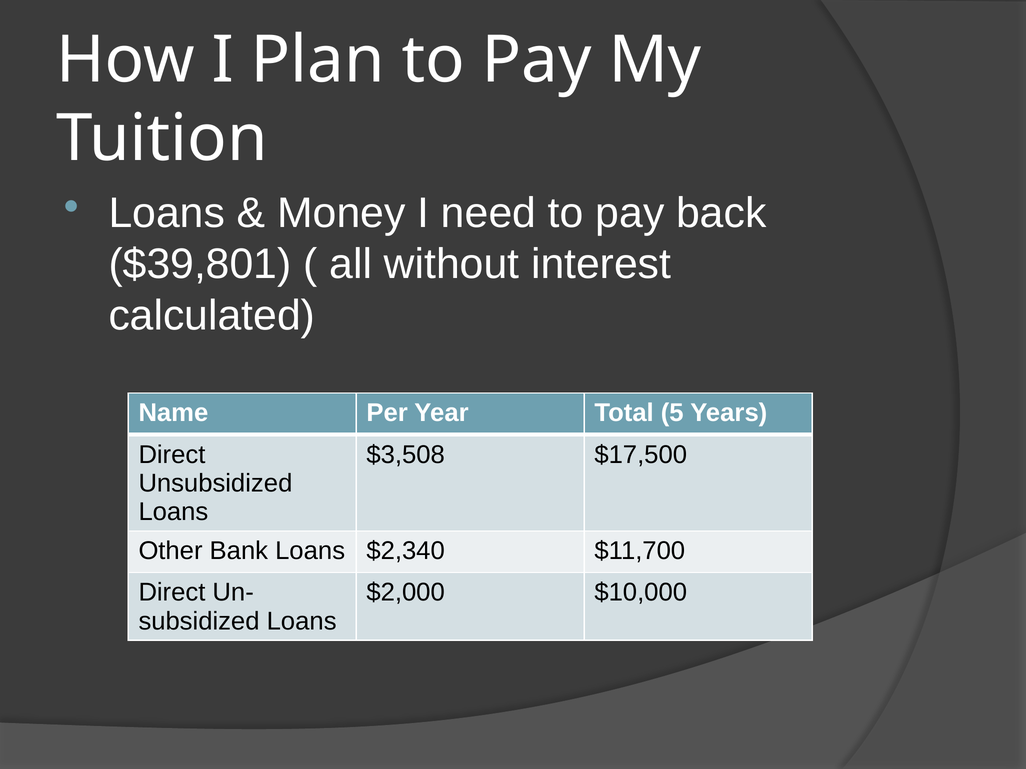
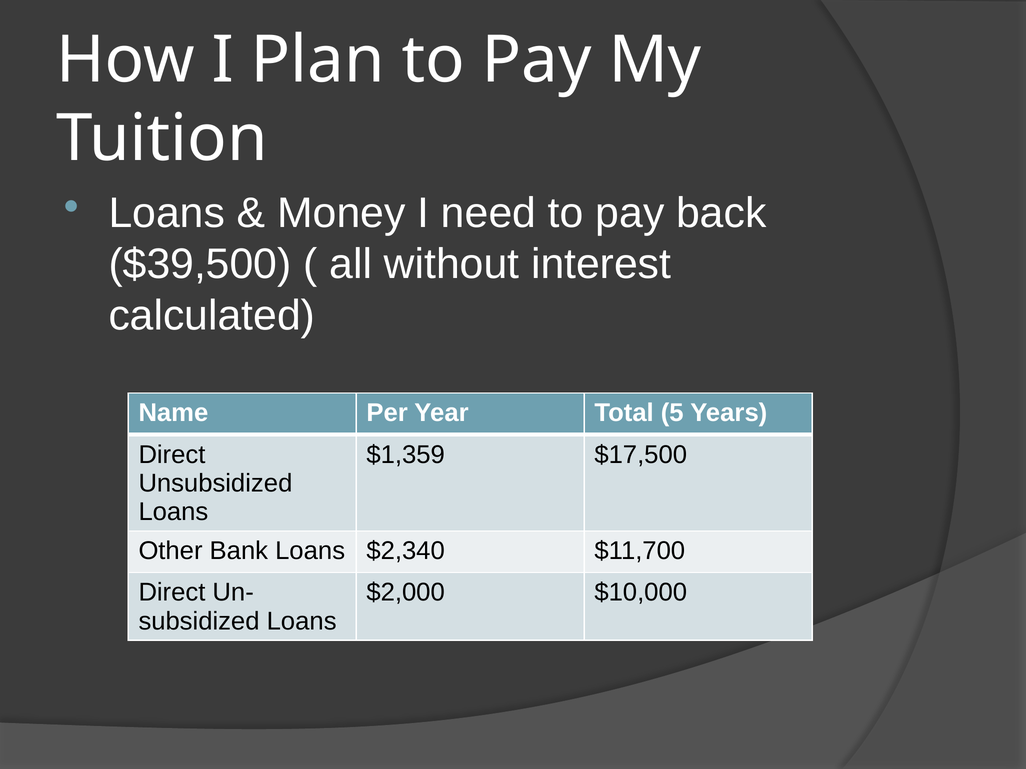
$39,801: $39,801 -> $39,500
$3,508: $3,508 -> $1,359
